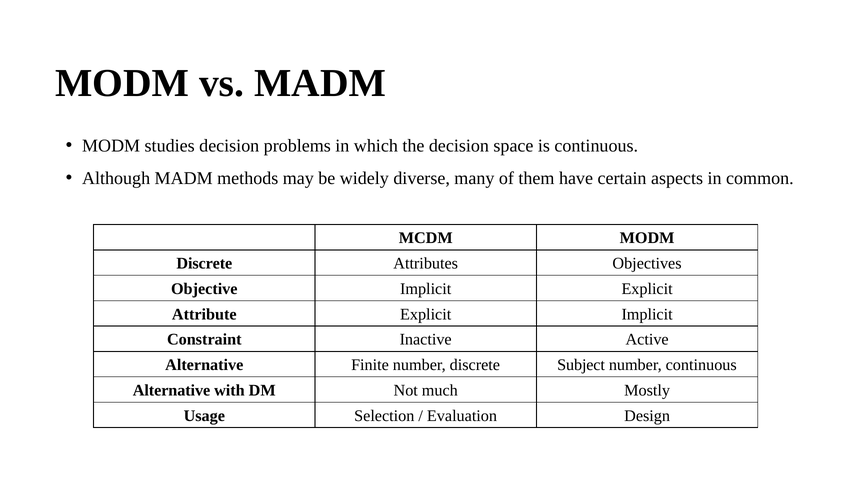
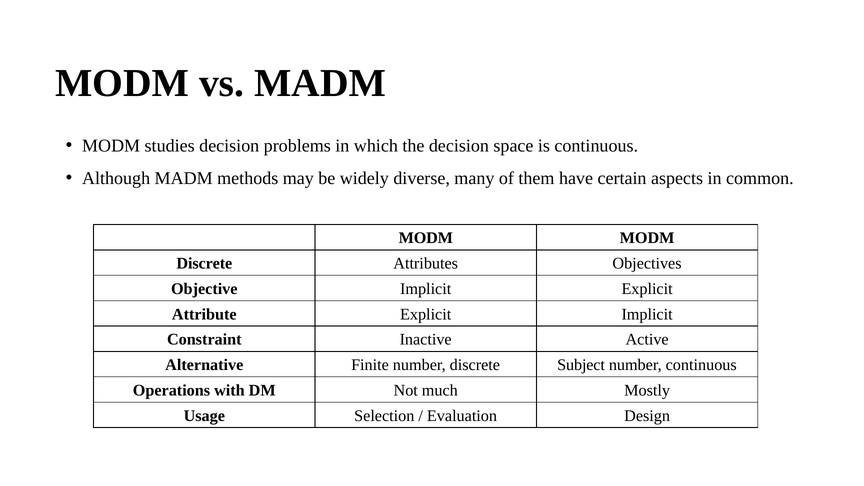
MCDM at (426, 238): MCDM -> MODM
Alternative at (172, 390): Alternative -> Operations
